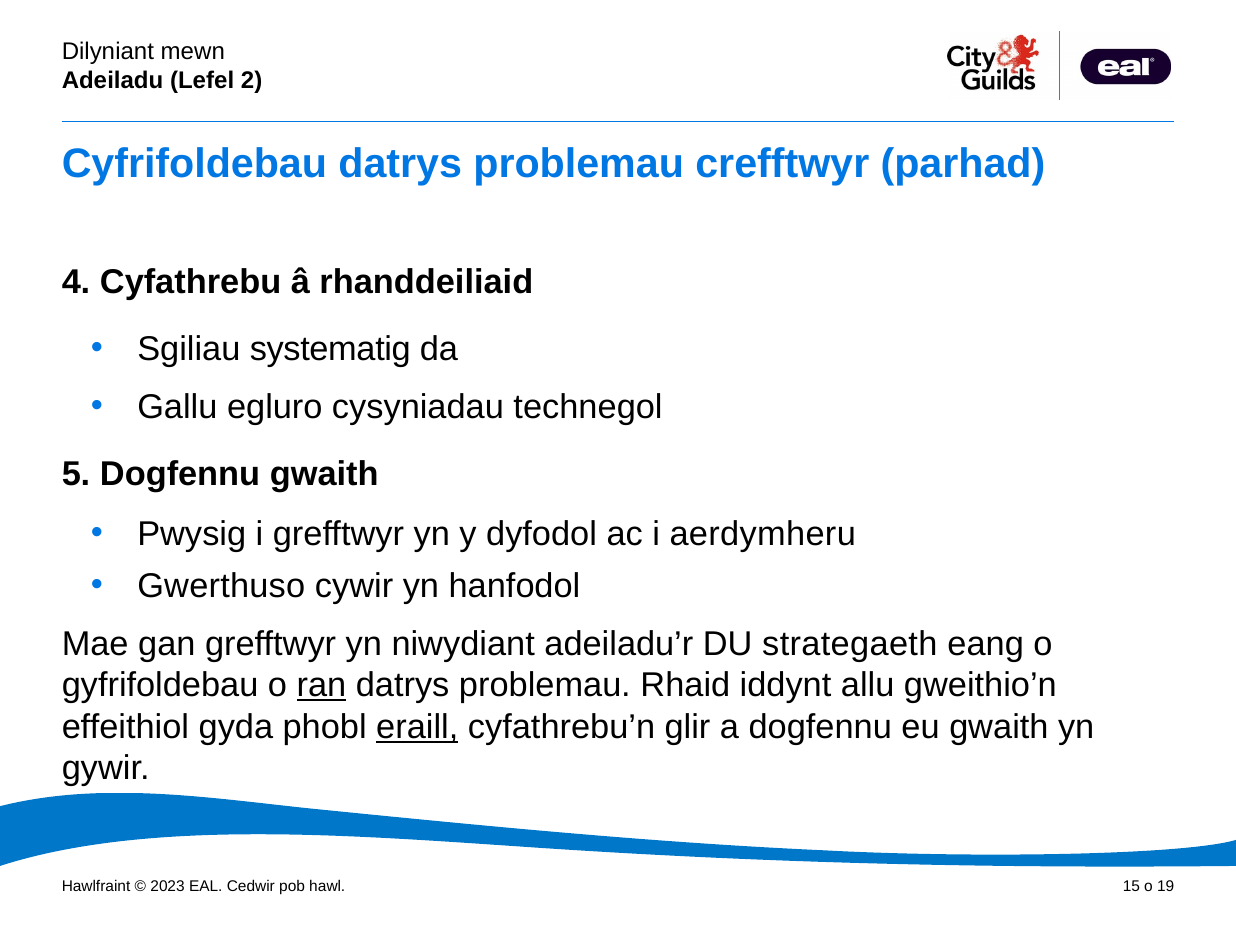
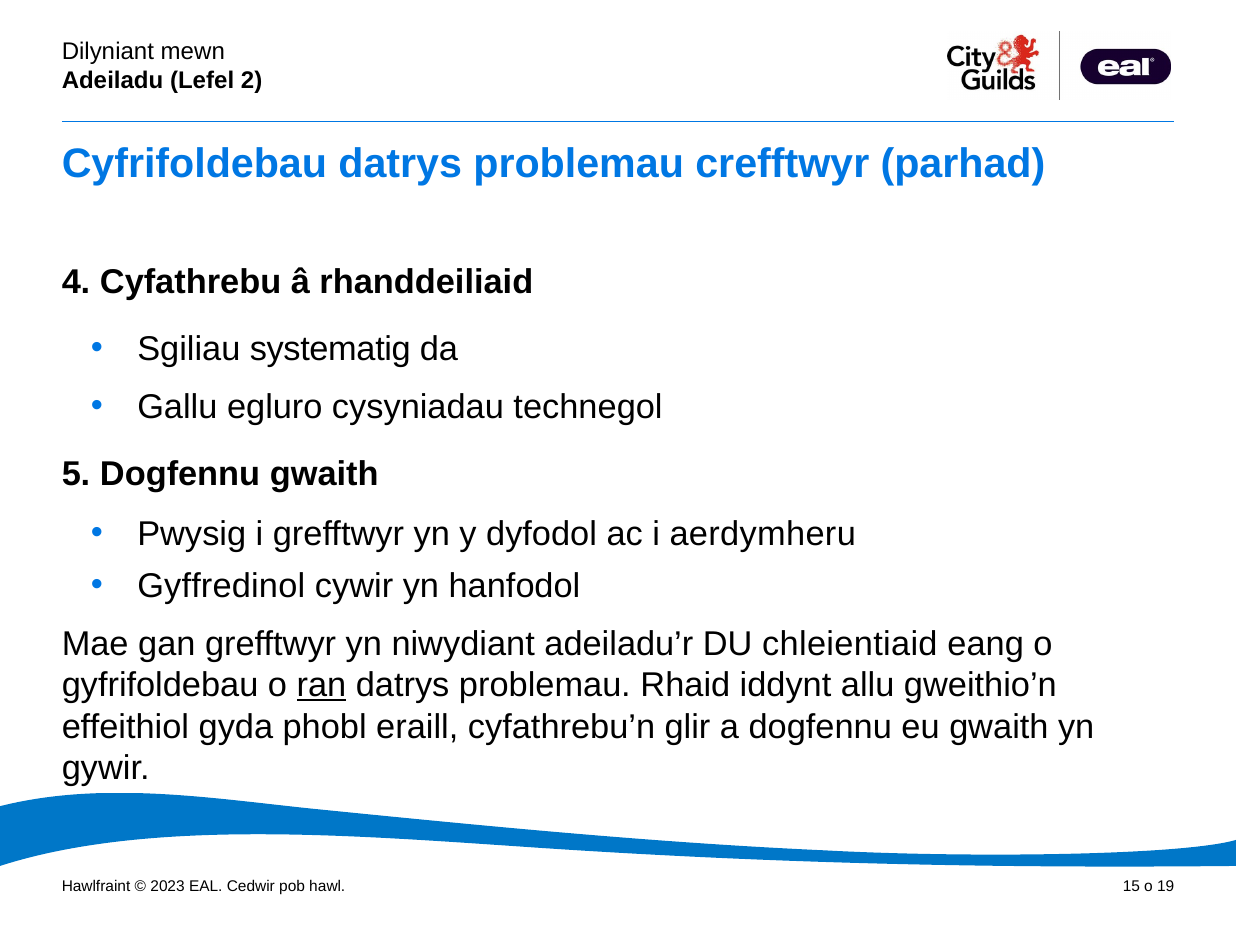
Gwerthuso: Gwerthuso -> Gyffredinol
strategaeth: strategaeth -> chleientiaid
eraill underline: present -> none
